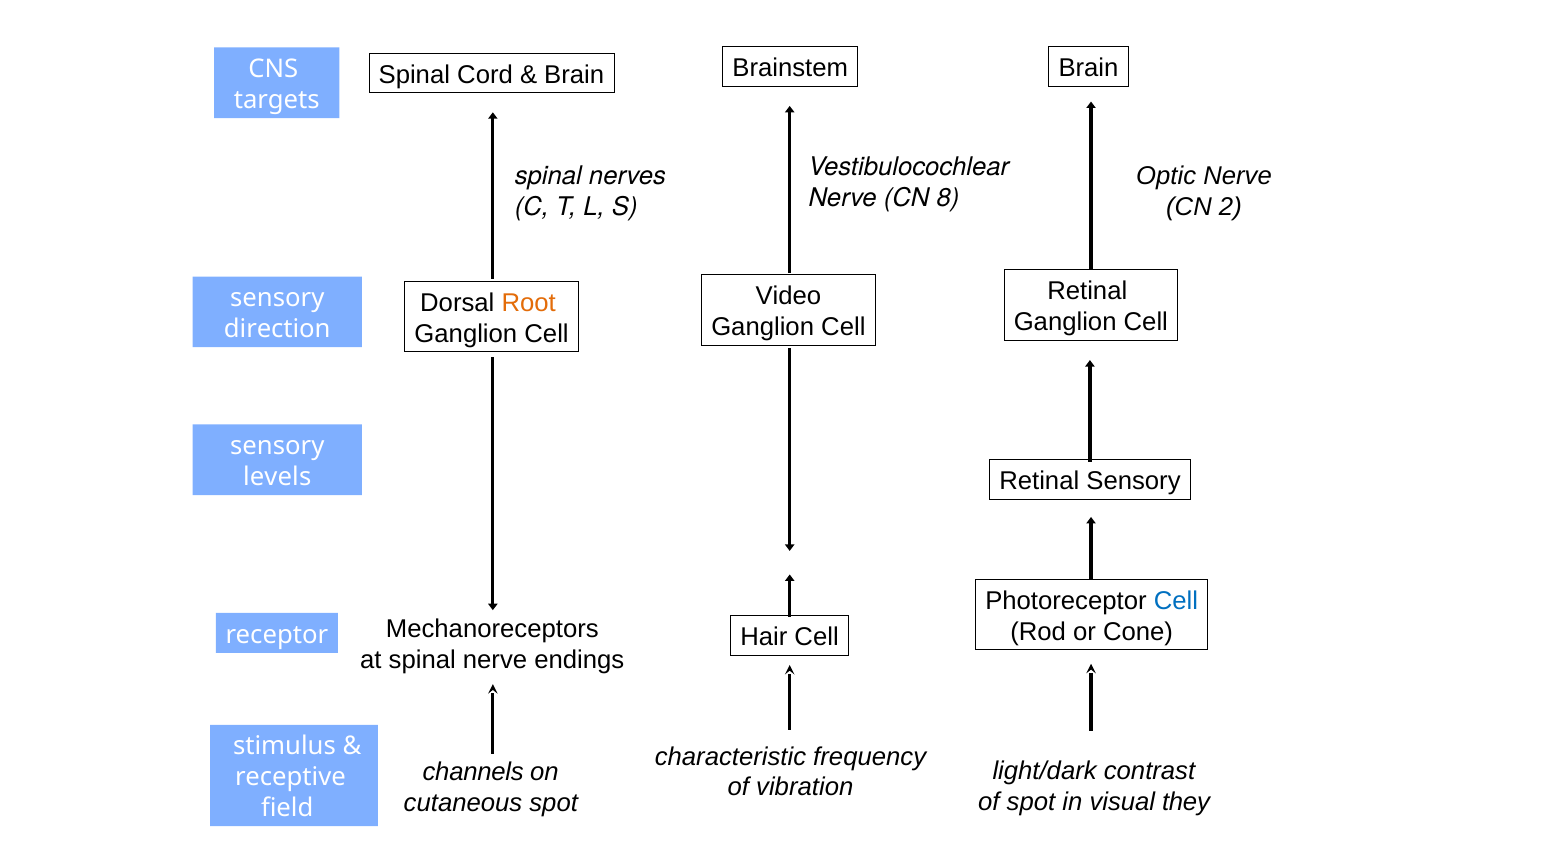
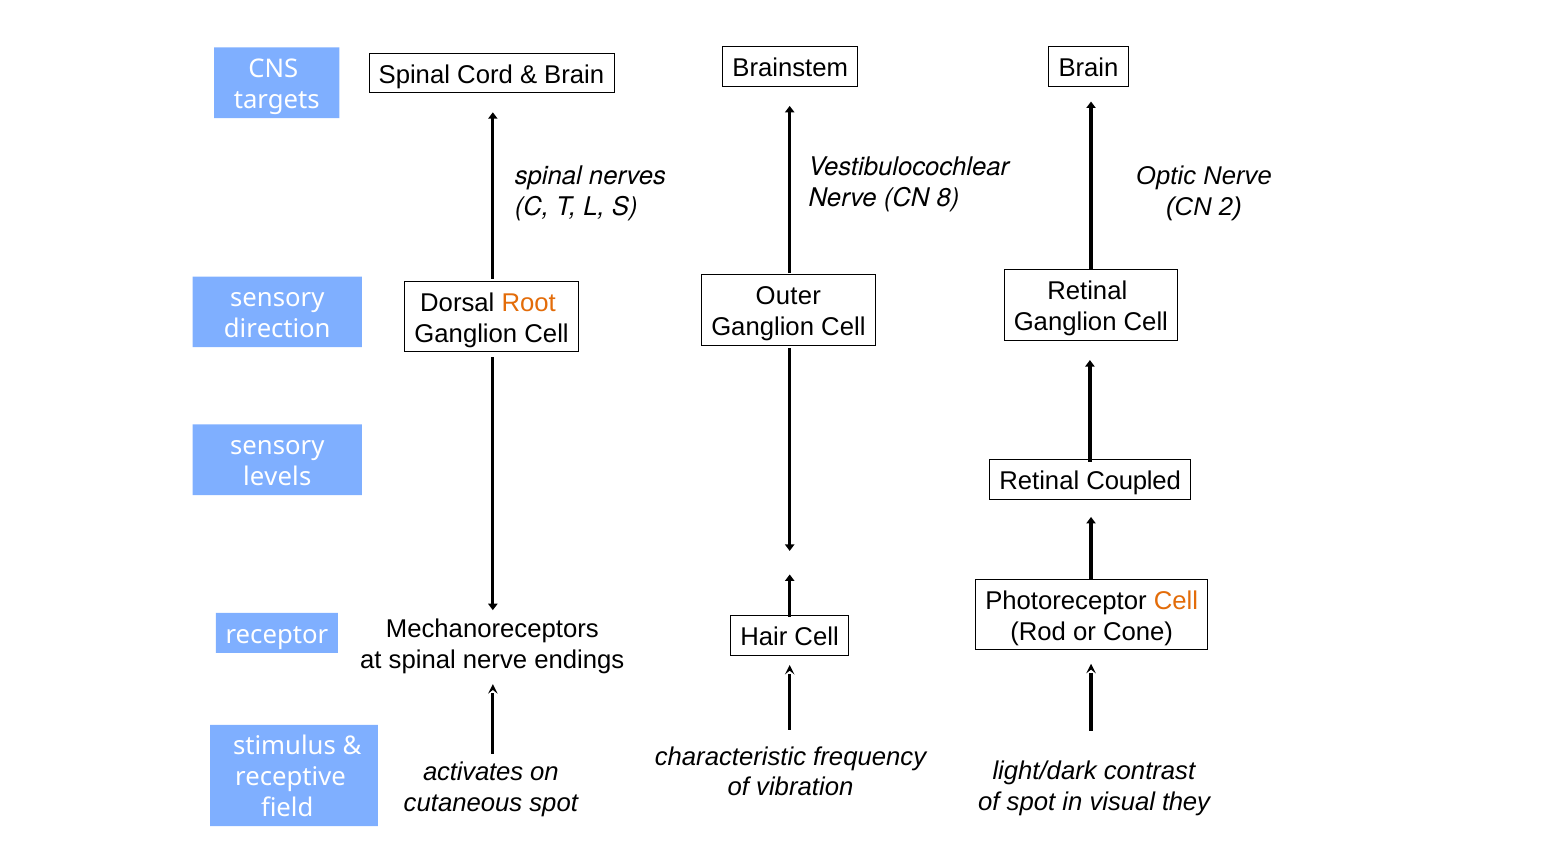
Video: Video -> Outer
Retinal Sensory: Sensory -> Coupled
Cell at (1176, 601) colour: blue -> orange
channels: channels -> activates
